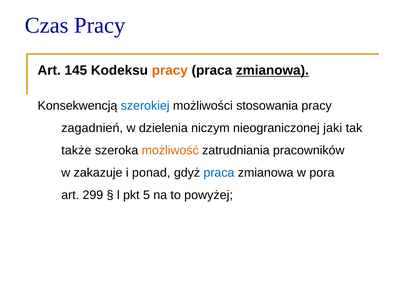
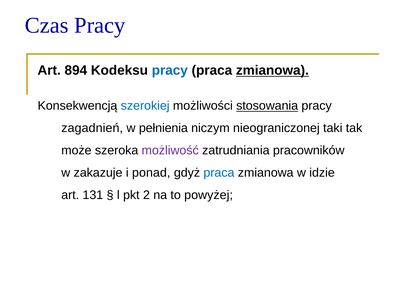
145: 145 -> 894
pracy at (170, 71) colour: orange -> blue
stosowania underline: none -> present
dzielenia: dzielenia -> pełnienia
jaki: jaki -> taki
także: także -> może
możliwość colour: orange -> purple
pora: pora -> idzie
299: 299 -> 131
5: 5 -> 2
